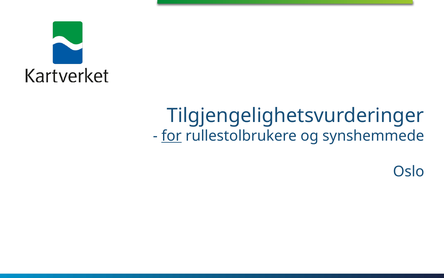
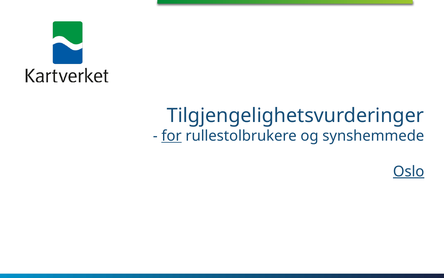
Oslo underline: none -> present
